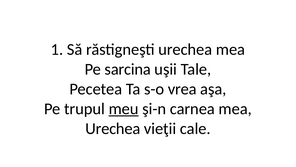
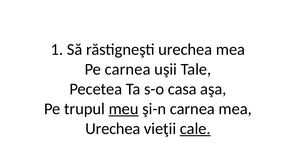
Pe sarcina: sarcina -> carnea
vrea: vrea -> casa
cale underline: none -> present
